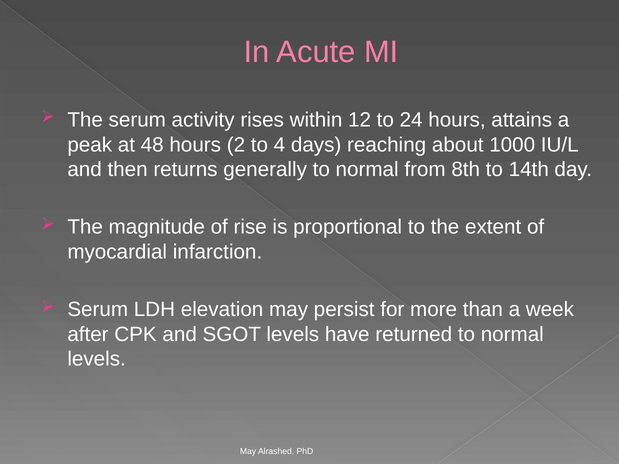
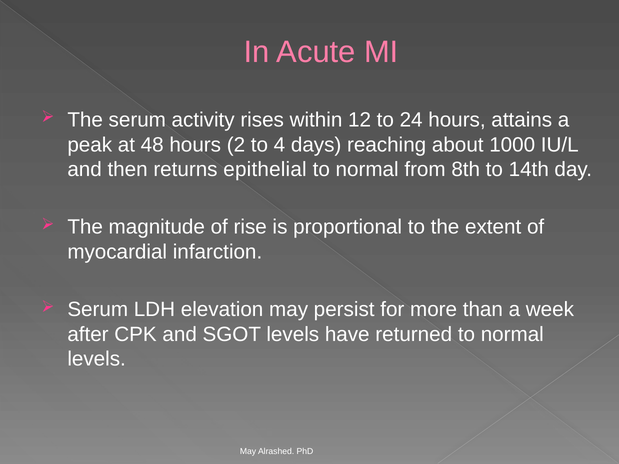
generally: generally -> epithelial
